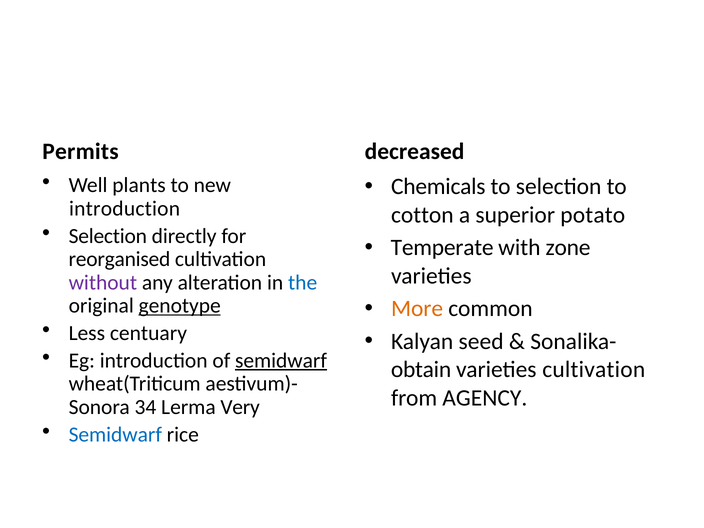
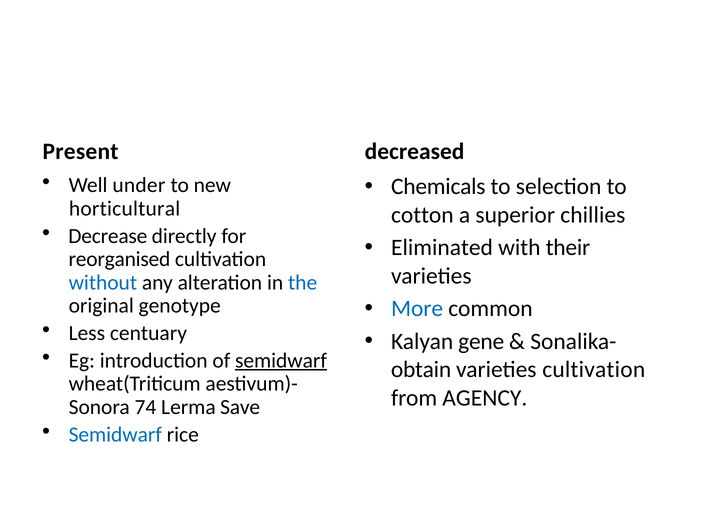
Permits: Permits -> Present
plants: plants -> under
introduction at (125, 209): introduction -> horticultural
potato: potato -> chillies
Selection at (108, 236): Selection -> Decrease
Temperate: Temperate -> Eliminated
zone: zone -> their
without colour: purple -> blue
More colour: orange -> blue
genotype underline: present -> none
seed: seed -> gene
34: 34 -> 74
Very: Very -> Save
